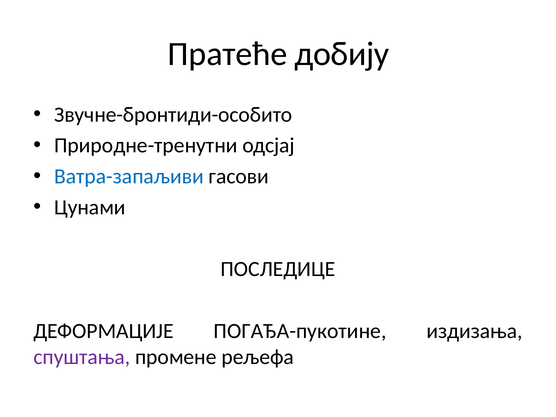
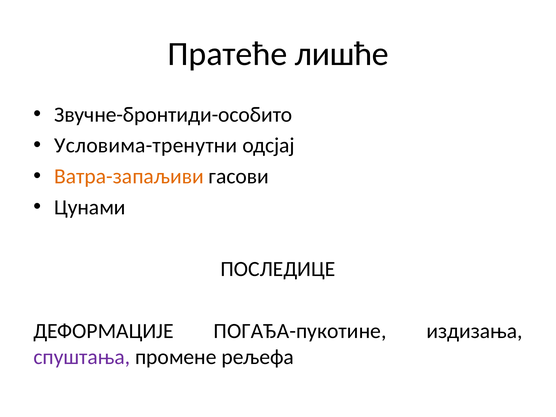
добију: добију -> лишће
Природне-тренутни: Природне-тренутни -> Условима-тренутни
Ватра-запаљиви colour: blue -> orange
